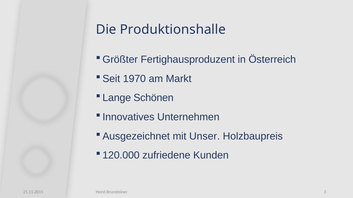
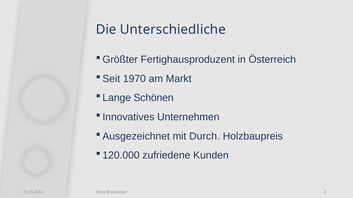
Produktionshalle: Produktionshalle -> Unterschiedliche
Unser: Unser -> Durch
